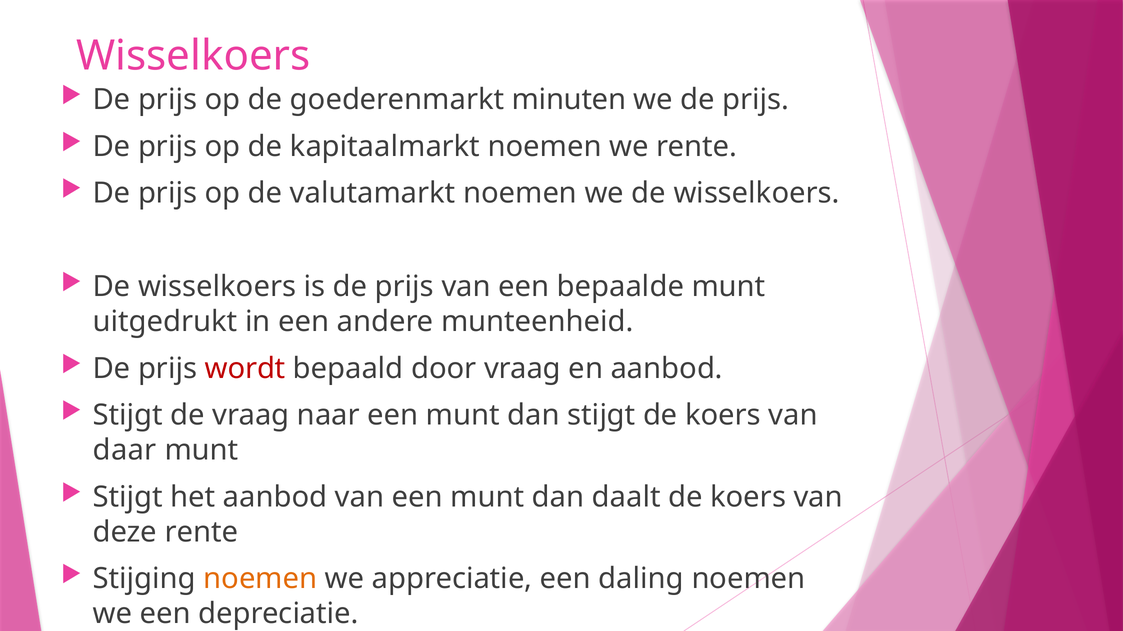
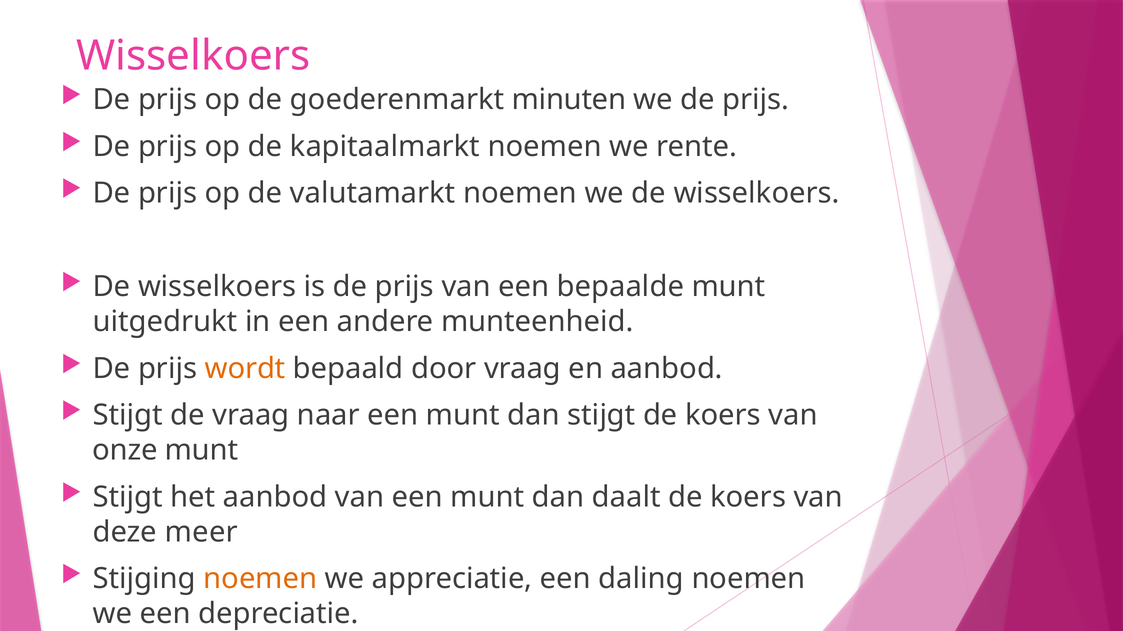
wordt colour: red -> orange
daar: daar -> onze
deze rente: rente -> meer
